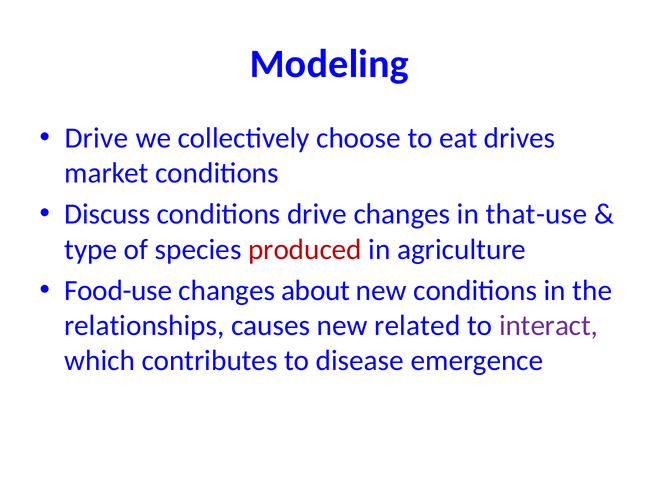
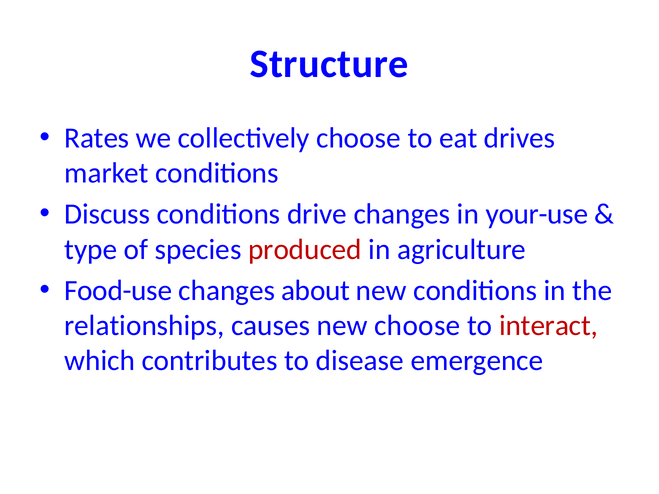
Modeling: Modeling -> Structure
Drive at (97, 138): Drive -> Rates
that-use: that-use -> your-use
new related: related -> choose
interact colour: purple -> red
